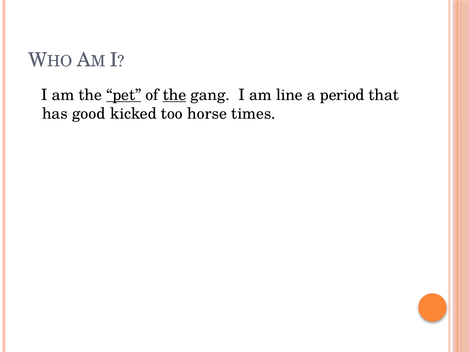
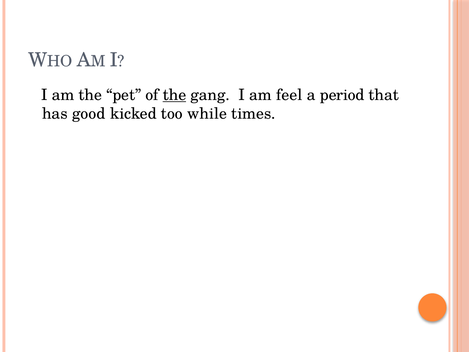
pet underline: present -> none
line: line -> feel
horse: horse -> while
